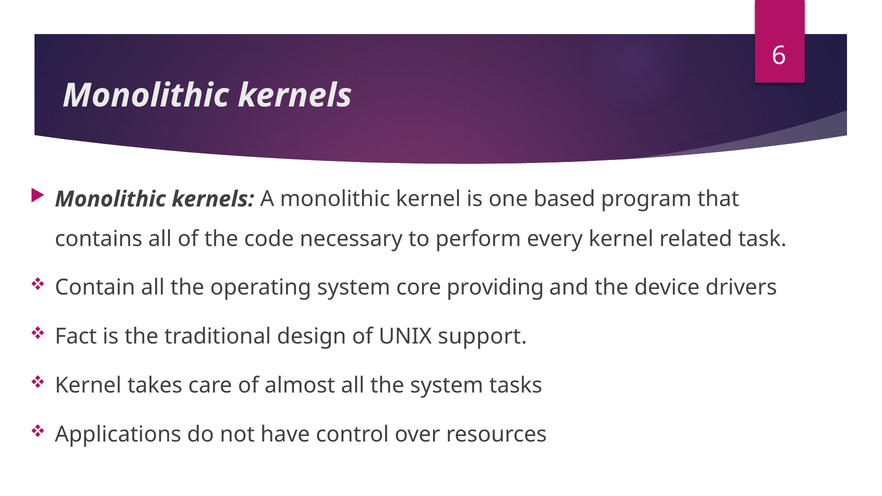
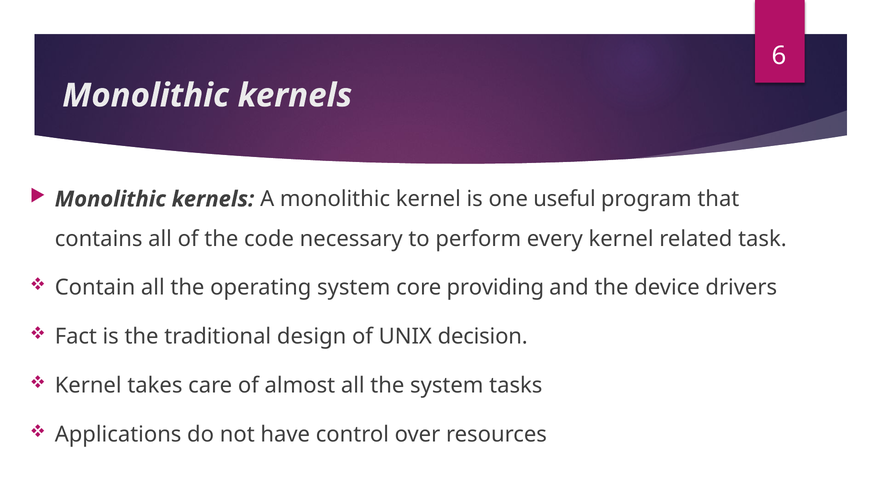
based: based -> useful
support: support -> decision
